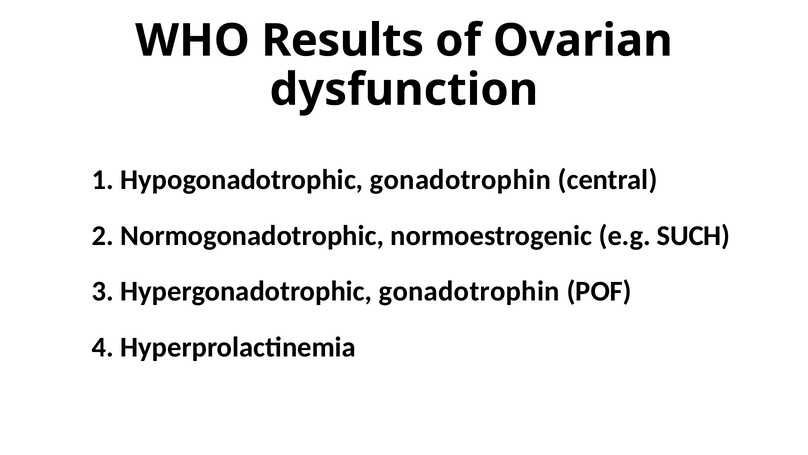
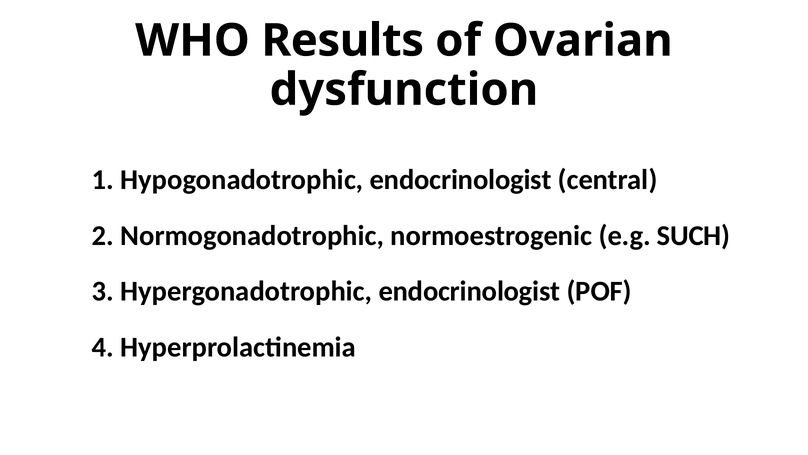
Hypogonadotrophic gonadotrophin: gonadotrophin -> endocrinologist
Hypergonadotrophic gonadotrophin: gonadotrophin -> endocrinologist
